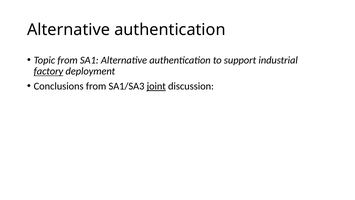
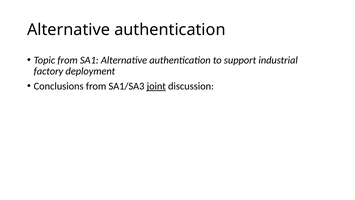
factory underline: present -> none
